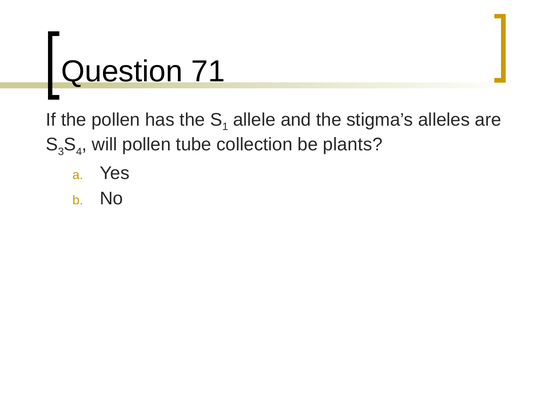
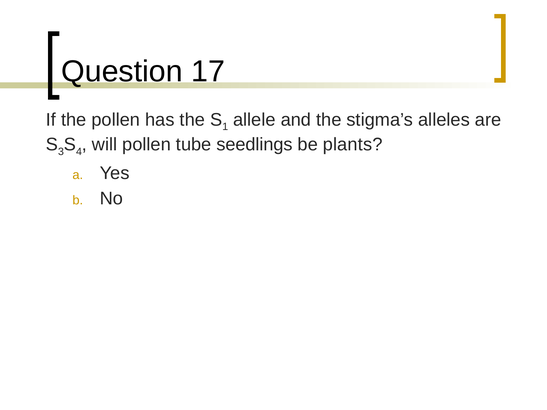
71: 71 -> 17
collection: collection -> seedlings
